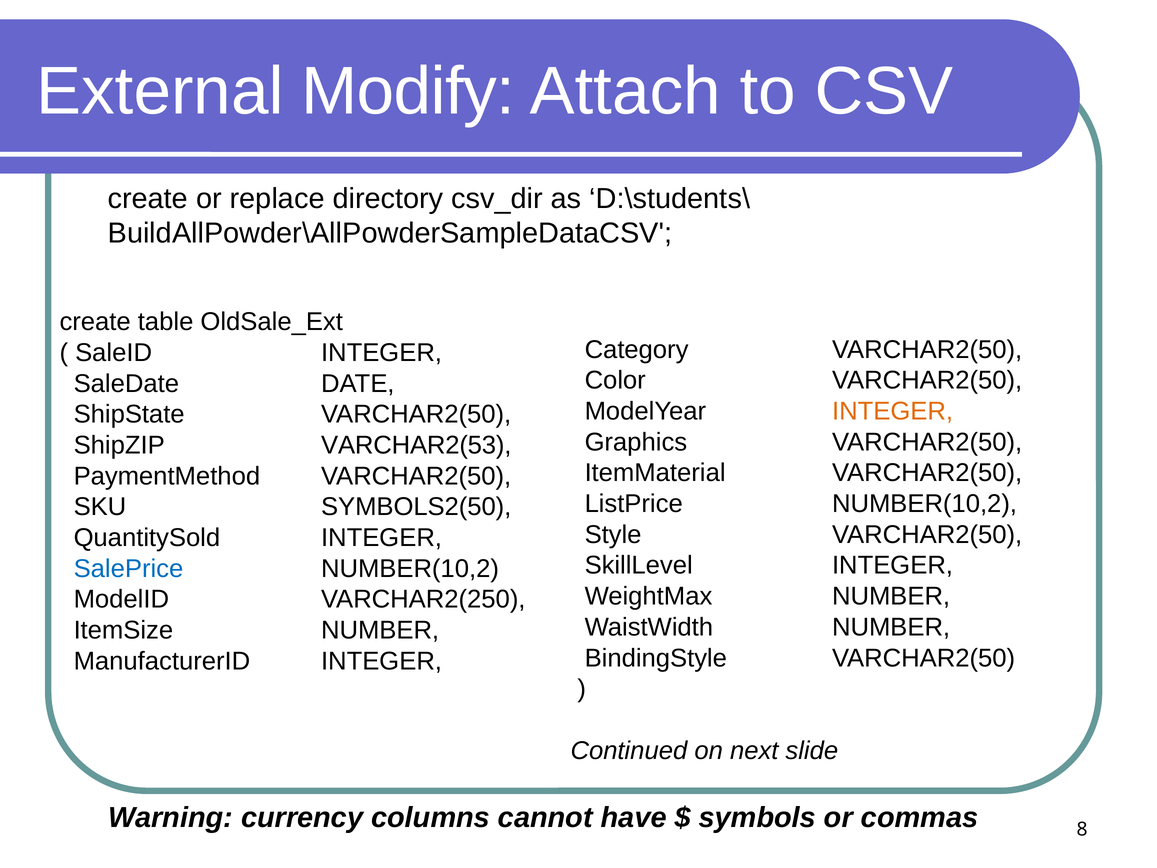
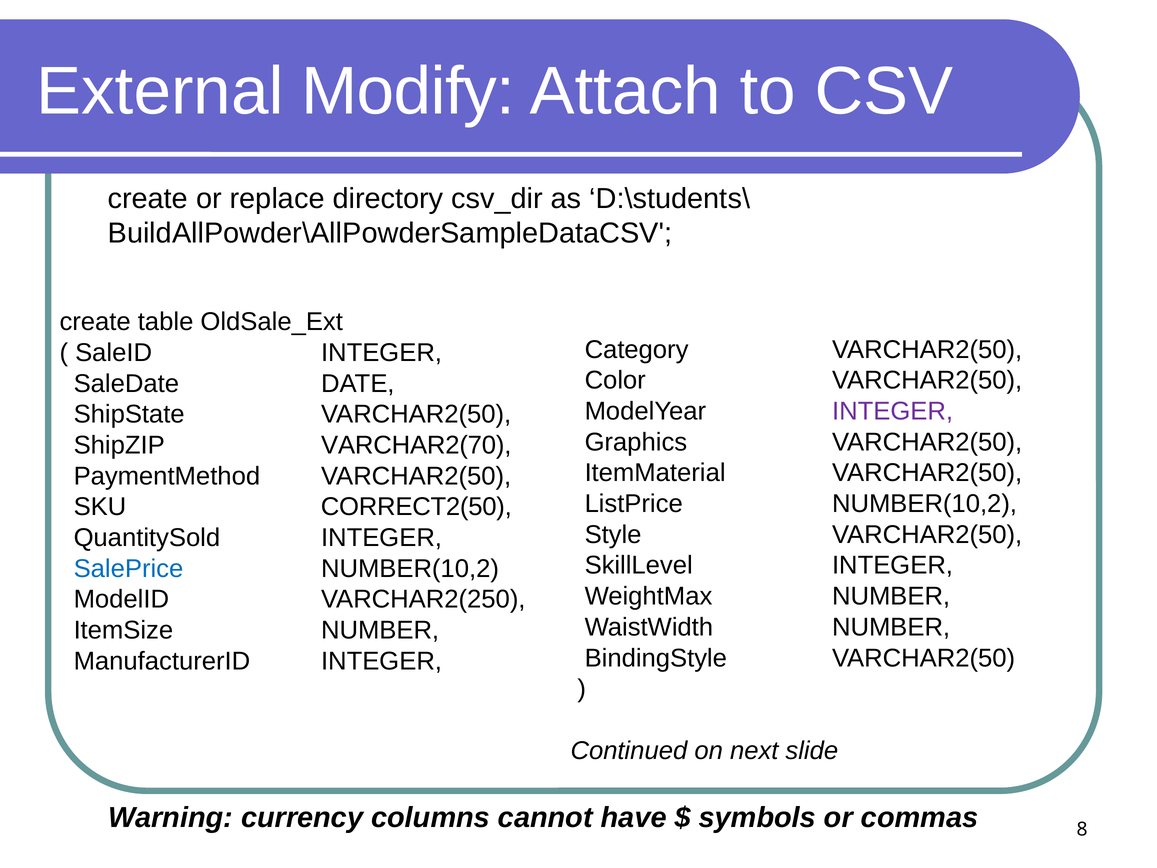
INTEGER at (893, 411) colour: orange -> purple
VARCHAR2(53: VARCHAR2(53 -> VARCHAR2(70
SYMBOLS2(50: SYMBOLS2(50 -> CORRECT2(50
